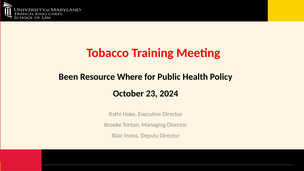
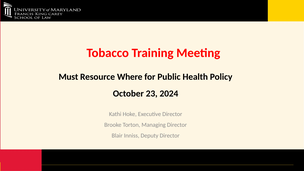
Been: Been -> Must
